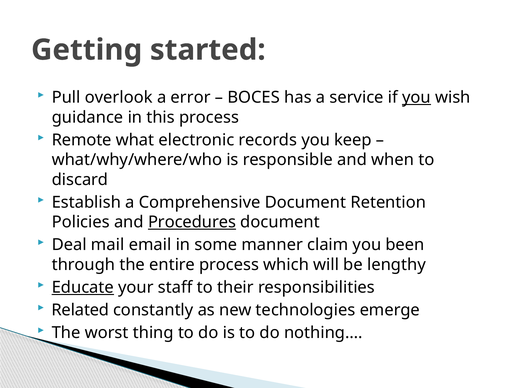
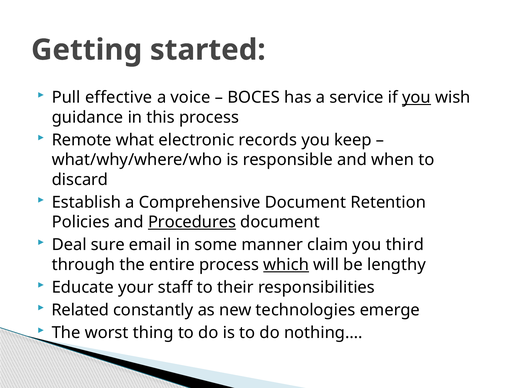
overlook: overlook -> effective
error: error -> voice
mail: mail -> sure
been: been -> third
which underline: none -> present
Educate underline: present -> none
